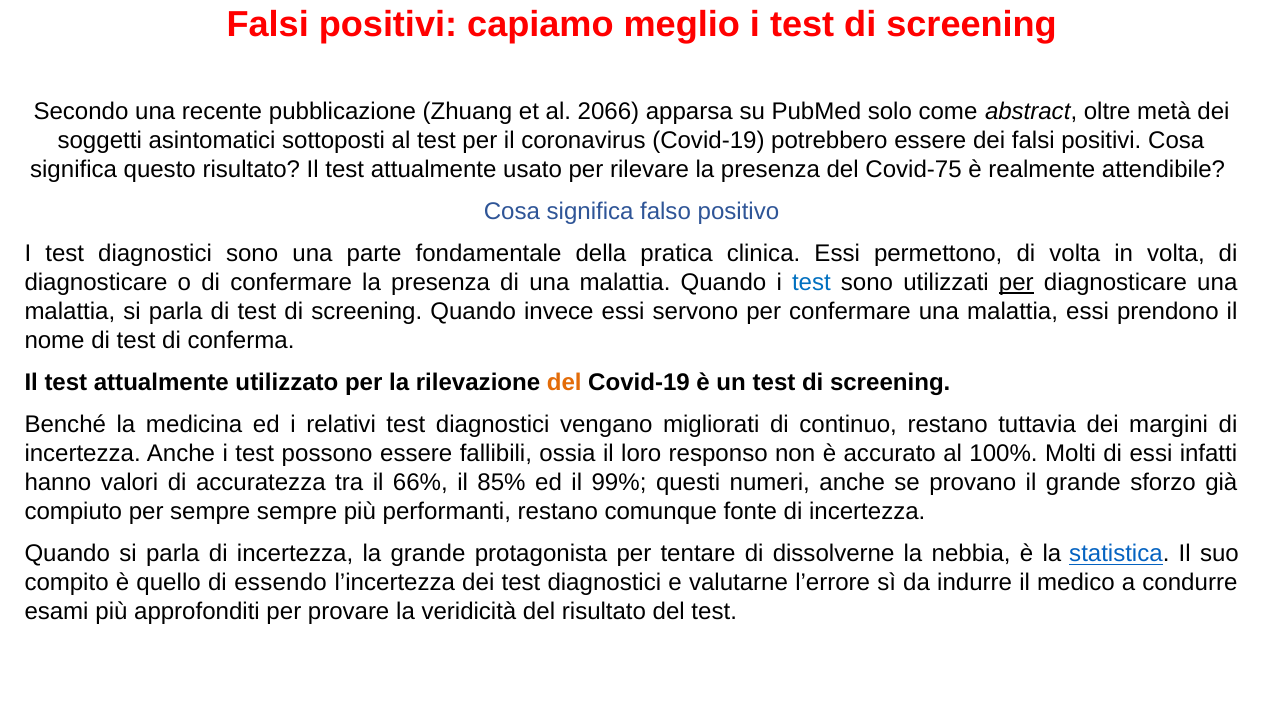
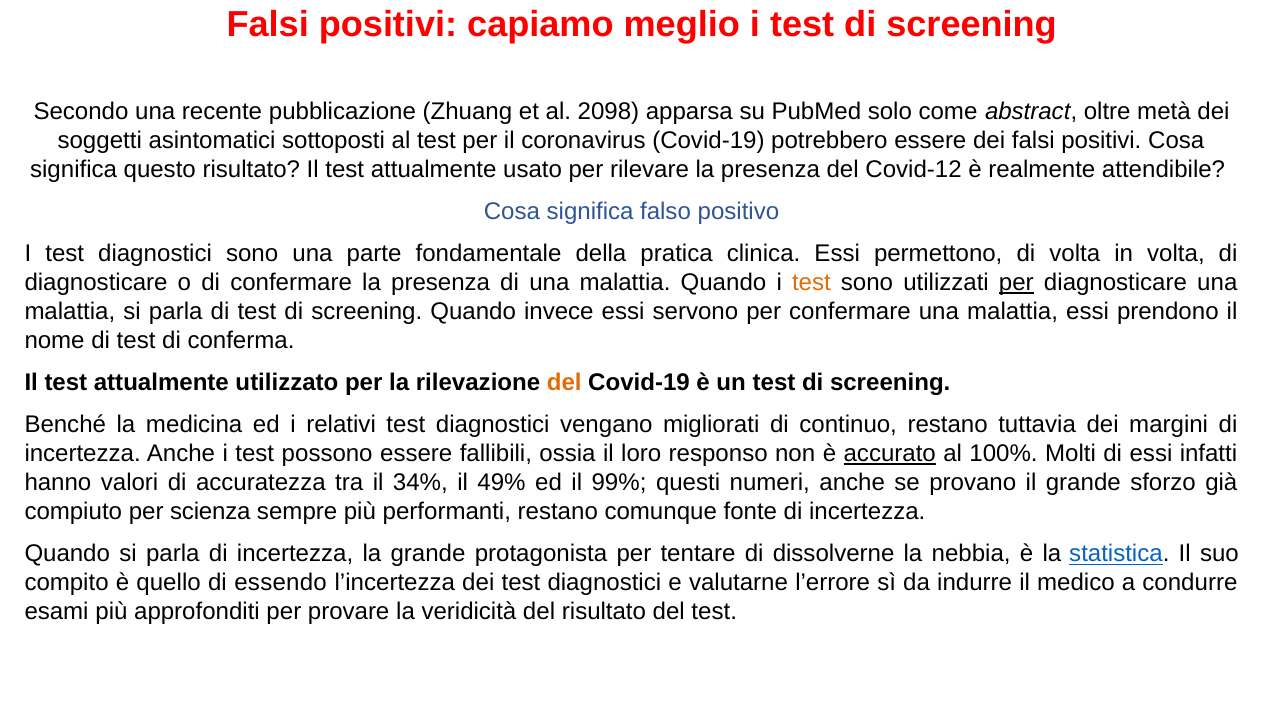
2066: 2066 -> 2098
Covid-75: Covid-75 -> Covid-12
test at (811, 283) colour: blue -> orange
accurato underline: none -> present
66%: 66% -> 34%
85%: 85% -> 49%
per sempre: sempre -> scienza
